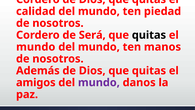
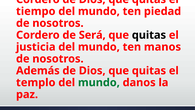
calidad: calidad -> tiempo
mundo at (36, 47): mundo -> justicia
amigos: amigos -> templo
mundo at (99, 82) colour: purple -> green
